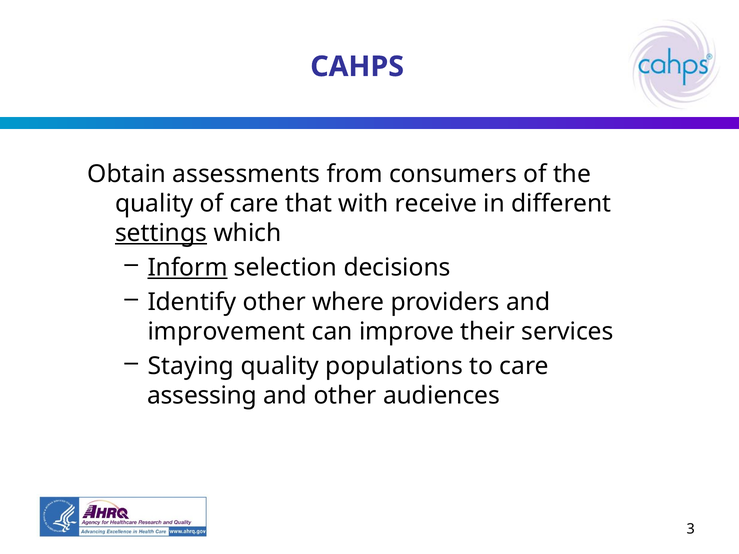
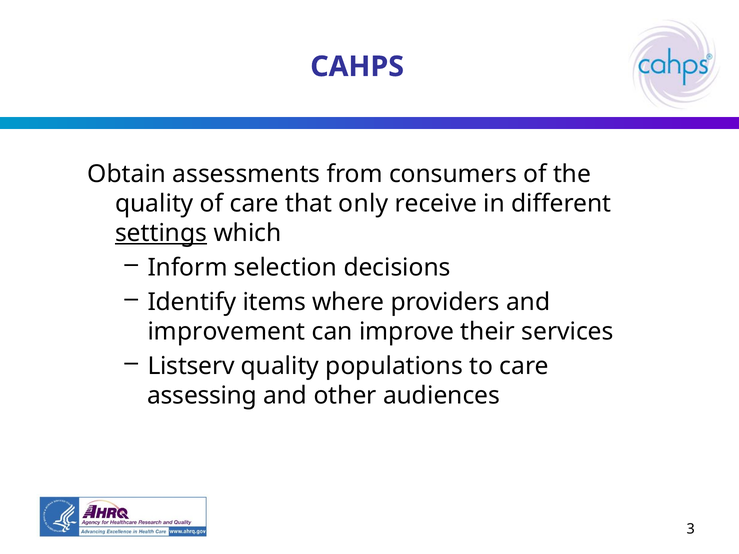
with: with -> only
Inform underline: present -> none
Identify other: other -> items
Staying: Staying -> Listserv
